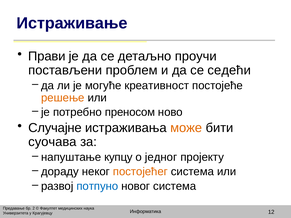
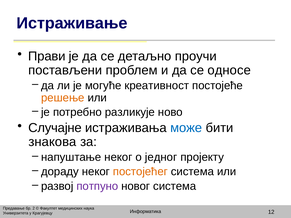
седећи: седећи -> односе
преносом: преносом -> разликује
може colour: orange -> blue
суочава: суочава -> знакова
напуштање купцу: купцу -> неког
потпуно colour: blue -> purple
